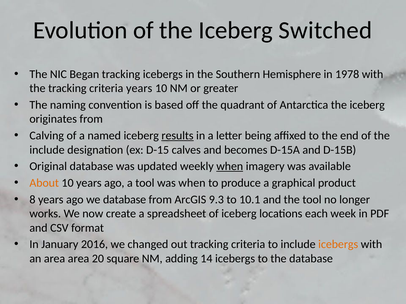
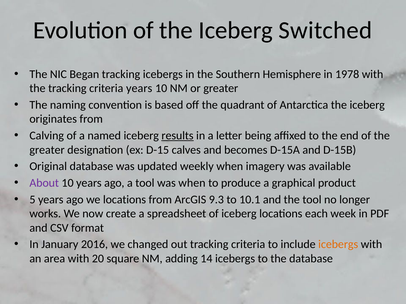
include at (47, 150): include -> greater
when at (230, 167) underline: present -> none
About colour: orange -> purple
8: 8 -> 5
we database: database -> locations
area area: area -> with
